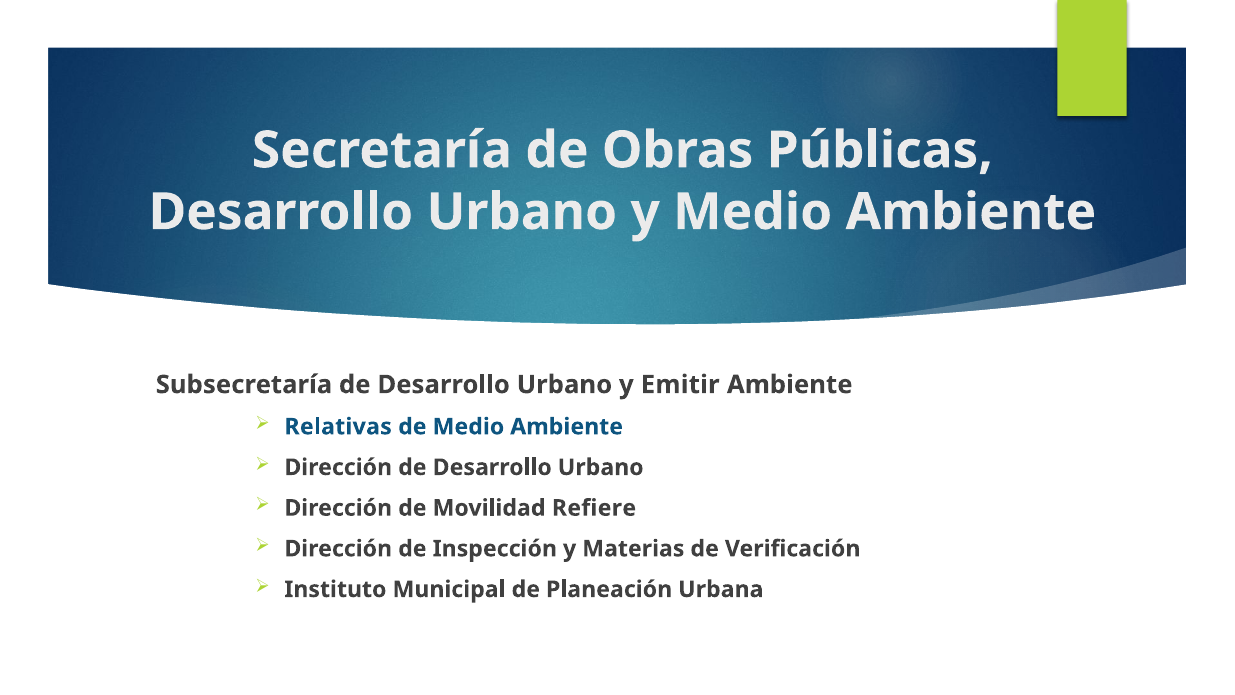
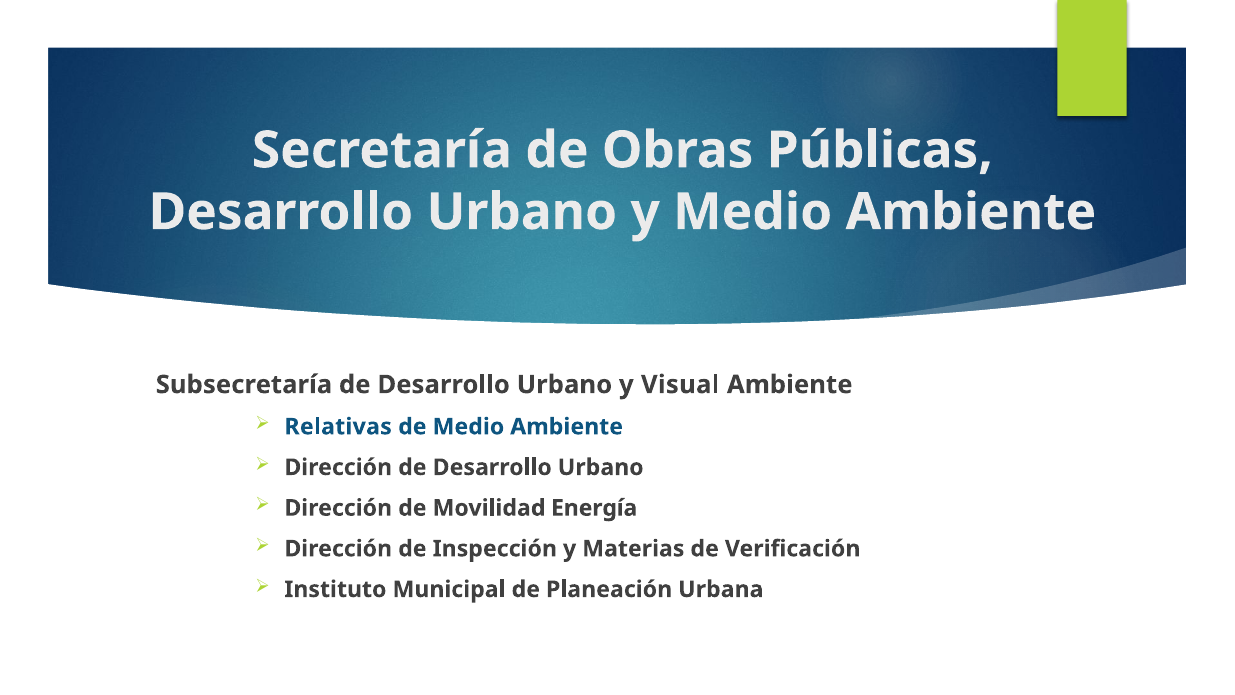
Emitir: Emitir -> Visual
Refiere: Refiere -> Energía
